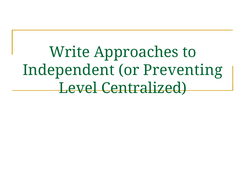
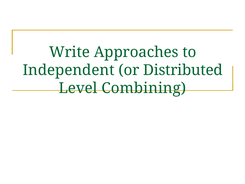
Preventing: Preventing -> Distributed
Centralized: Centralized -> Combining
